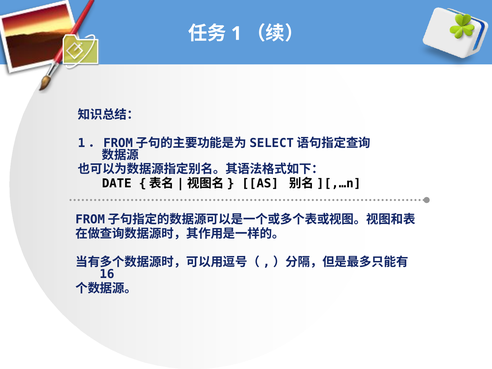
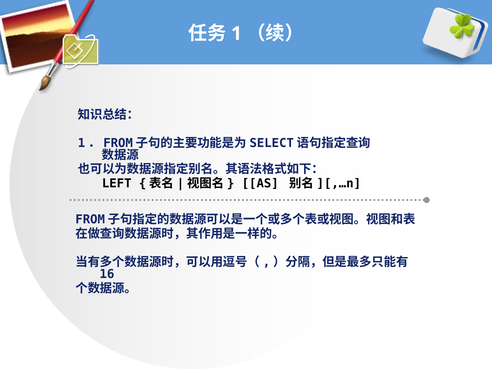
DATE: DATE -> LEFT
